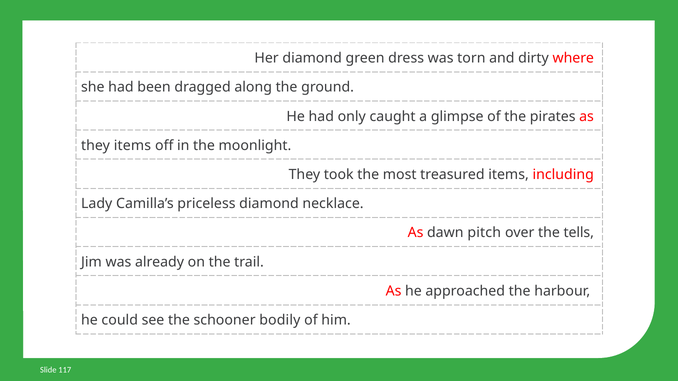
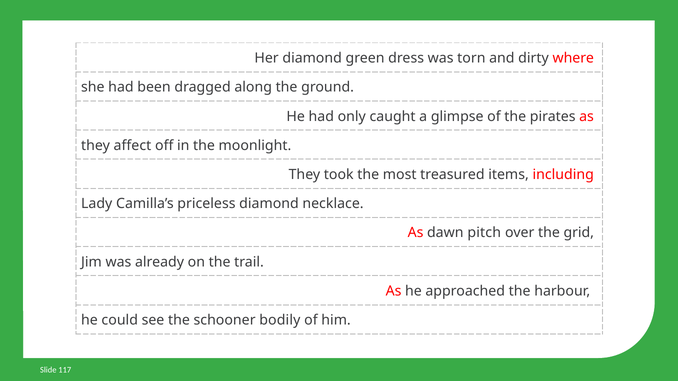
they items: items -> affect
tells: tells -> grid
